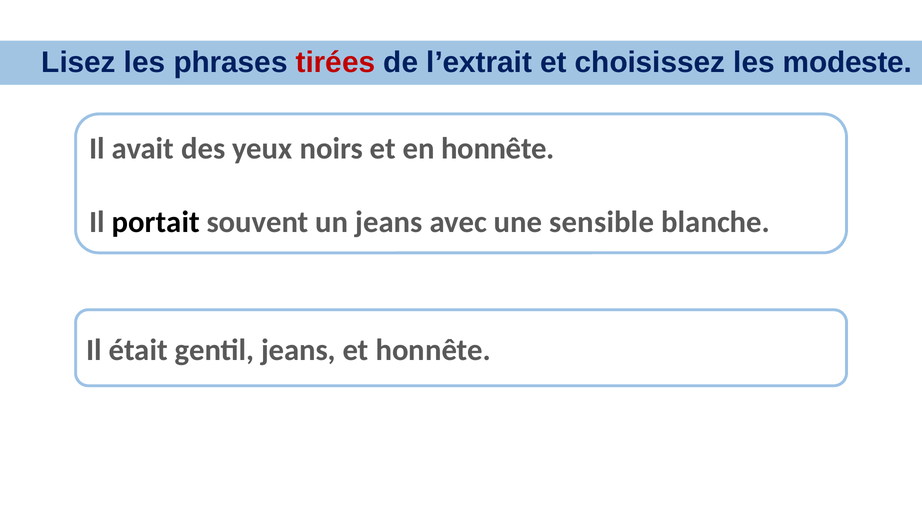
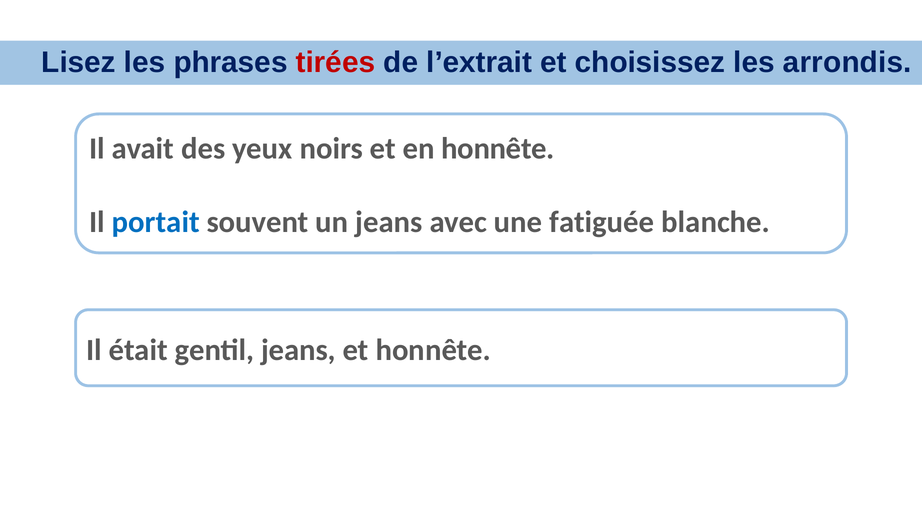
modeste: modeste -> arrondis
portait colour: black -> blue
sensible: sensible -> fatiguée
